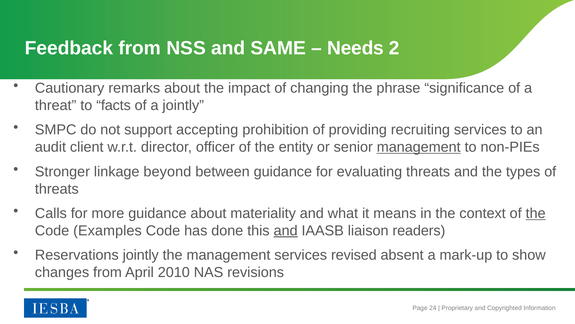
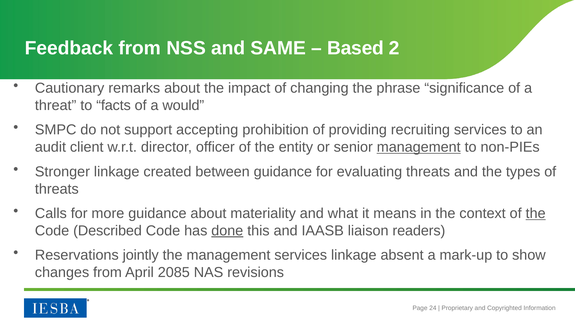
Needs: Needs -> Based
a jointly: jointly -> would
beyond: beyond -> created
Examples: Examples -> Described
done underline: none -> present
and at (286, 230) underline: present -> none
services revised: revised -> linkage
2010: 2010 -> 2085
